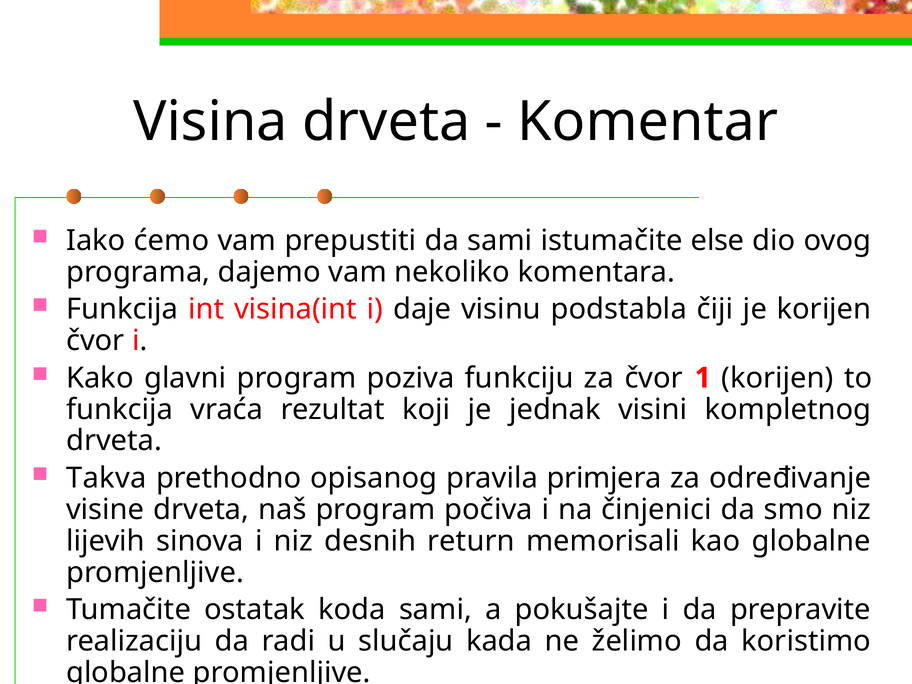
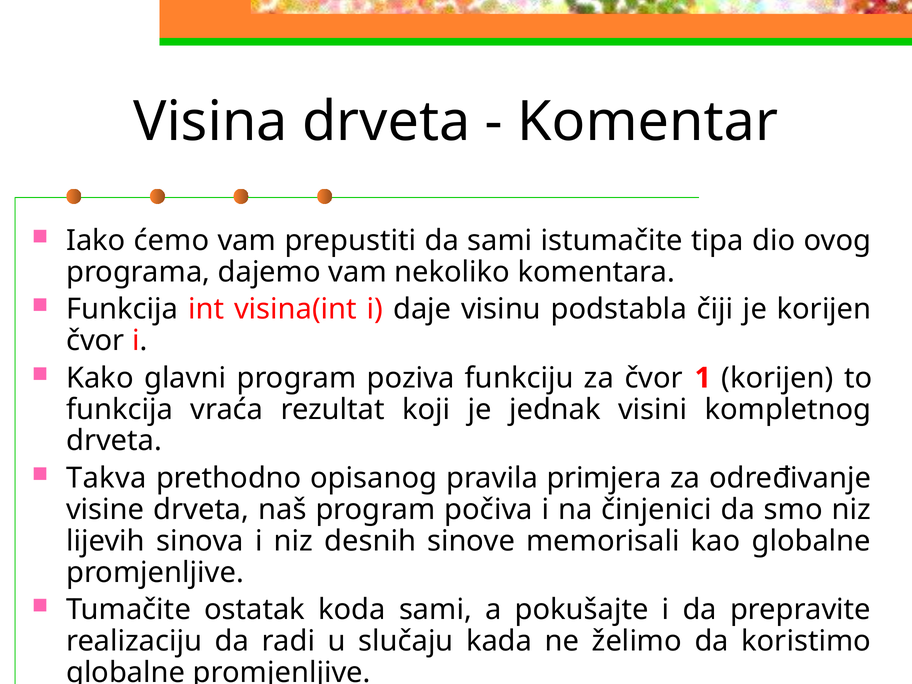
else: else -> tipa
return: return -> sinove
